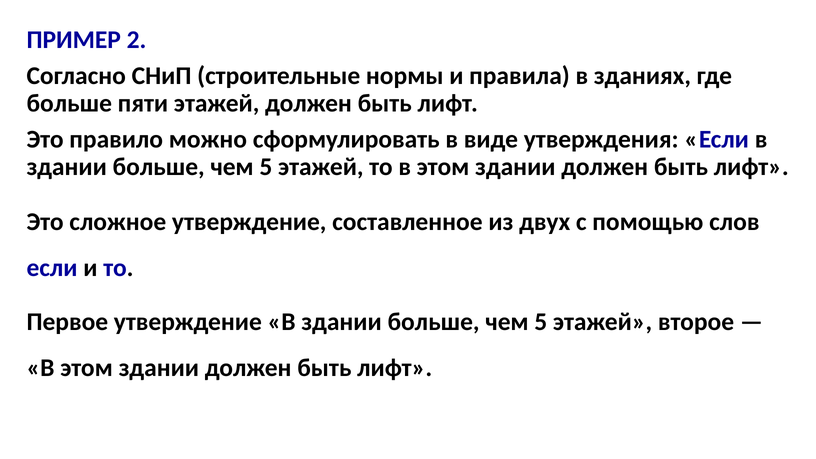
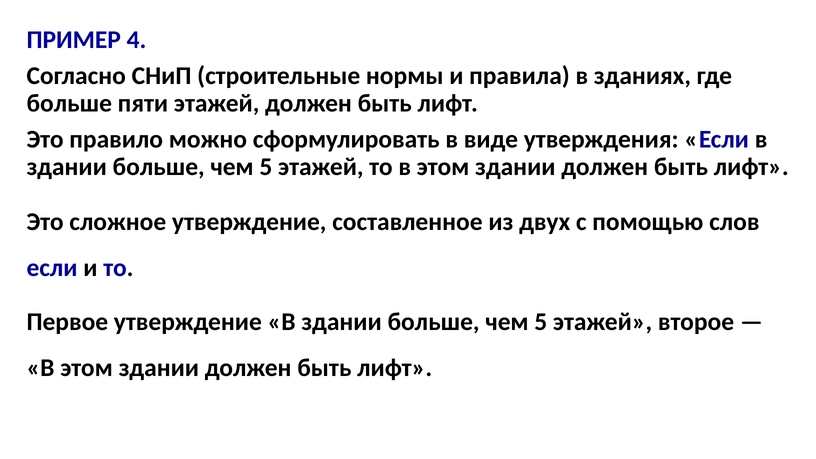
2: 2 -> 4
